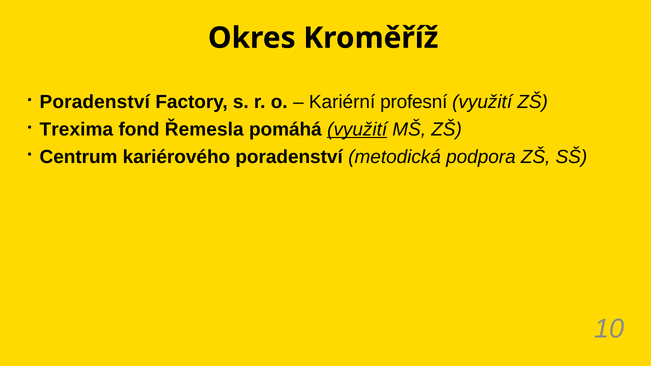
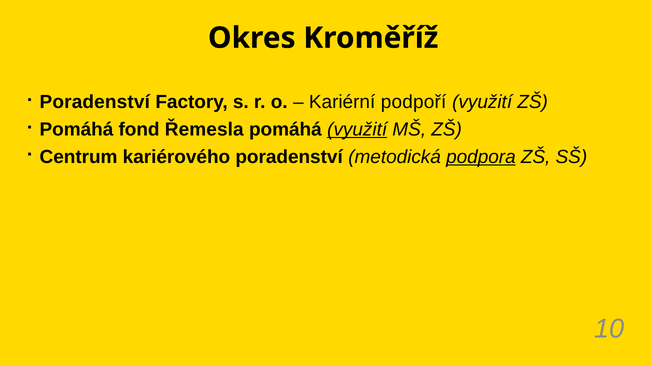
profesní: profesní -> podpoří
Trexima at (76, 130): Trexima -> Pomáhá
podpora underline: none -> present
